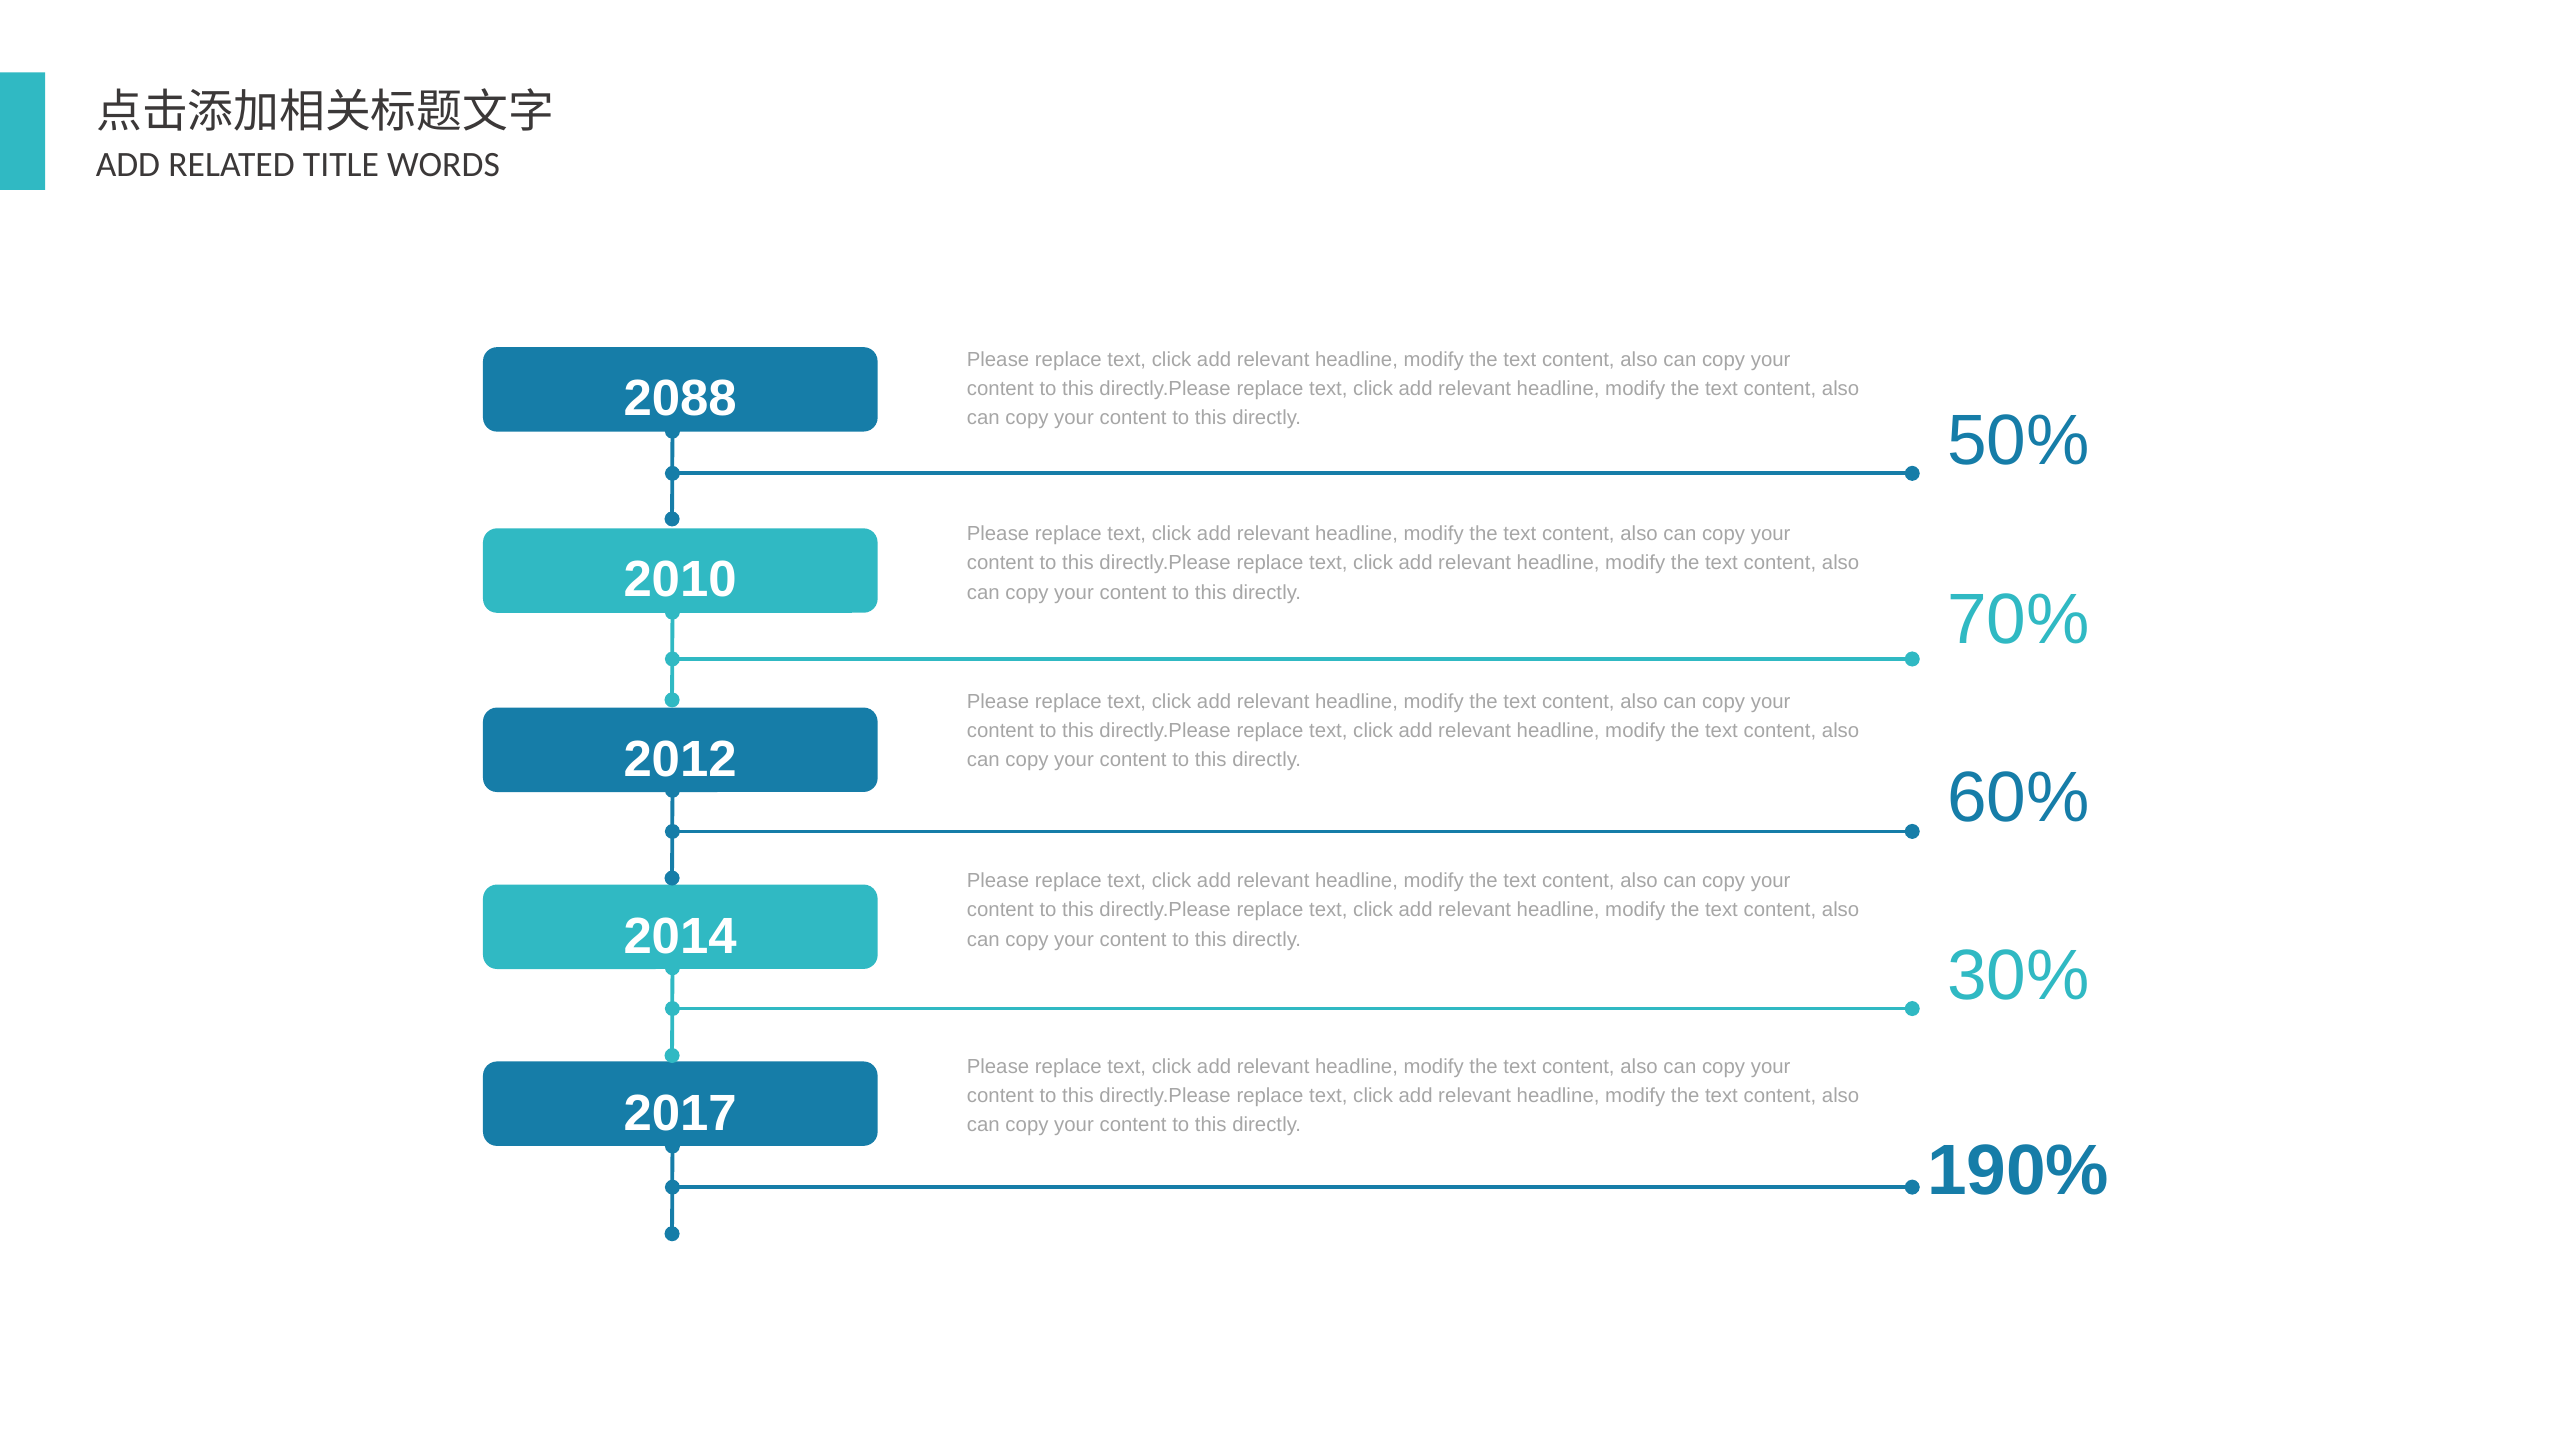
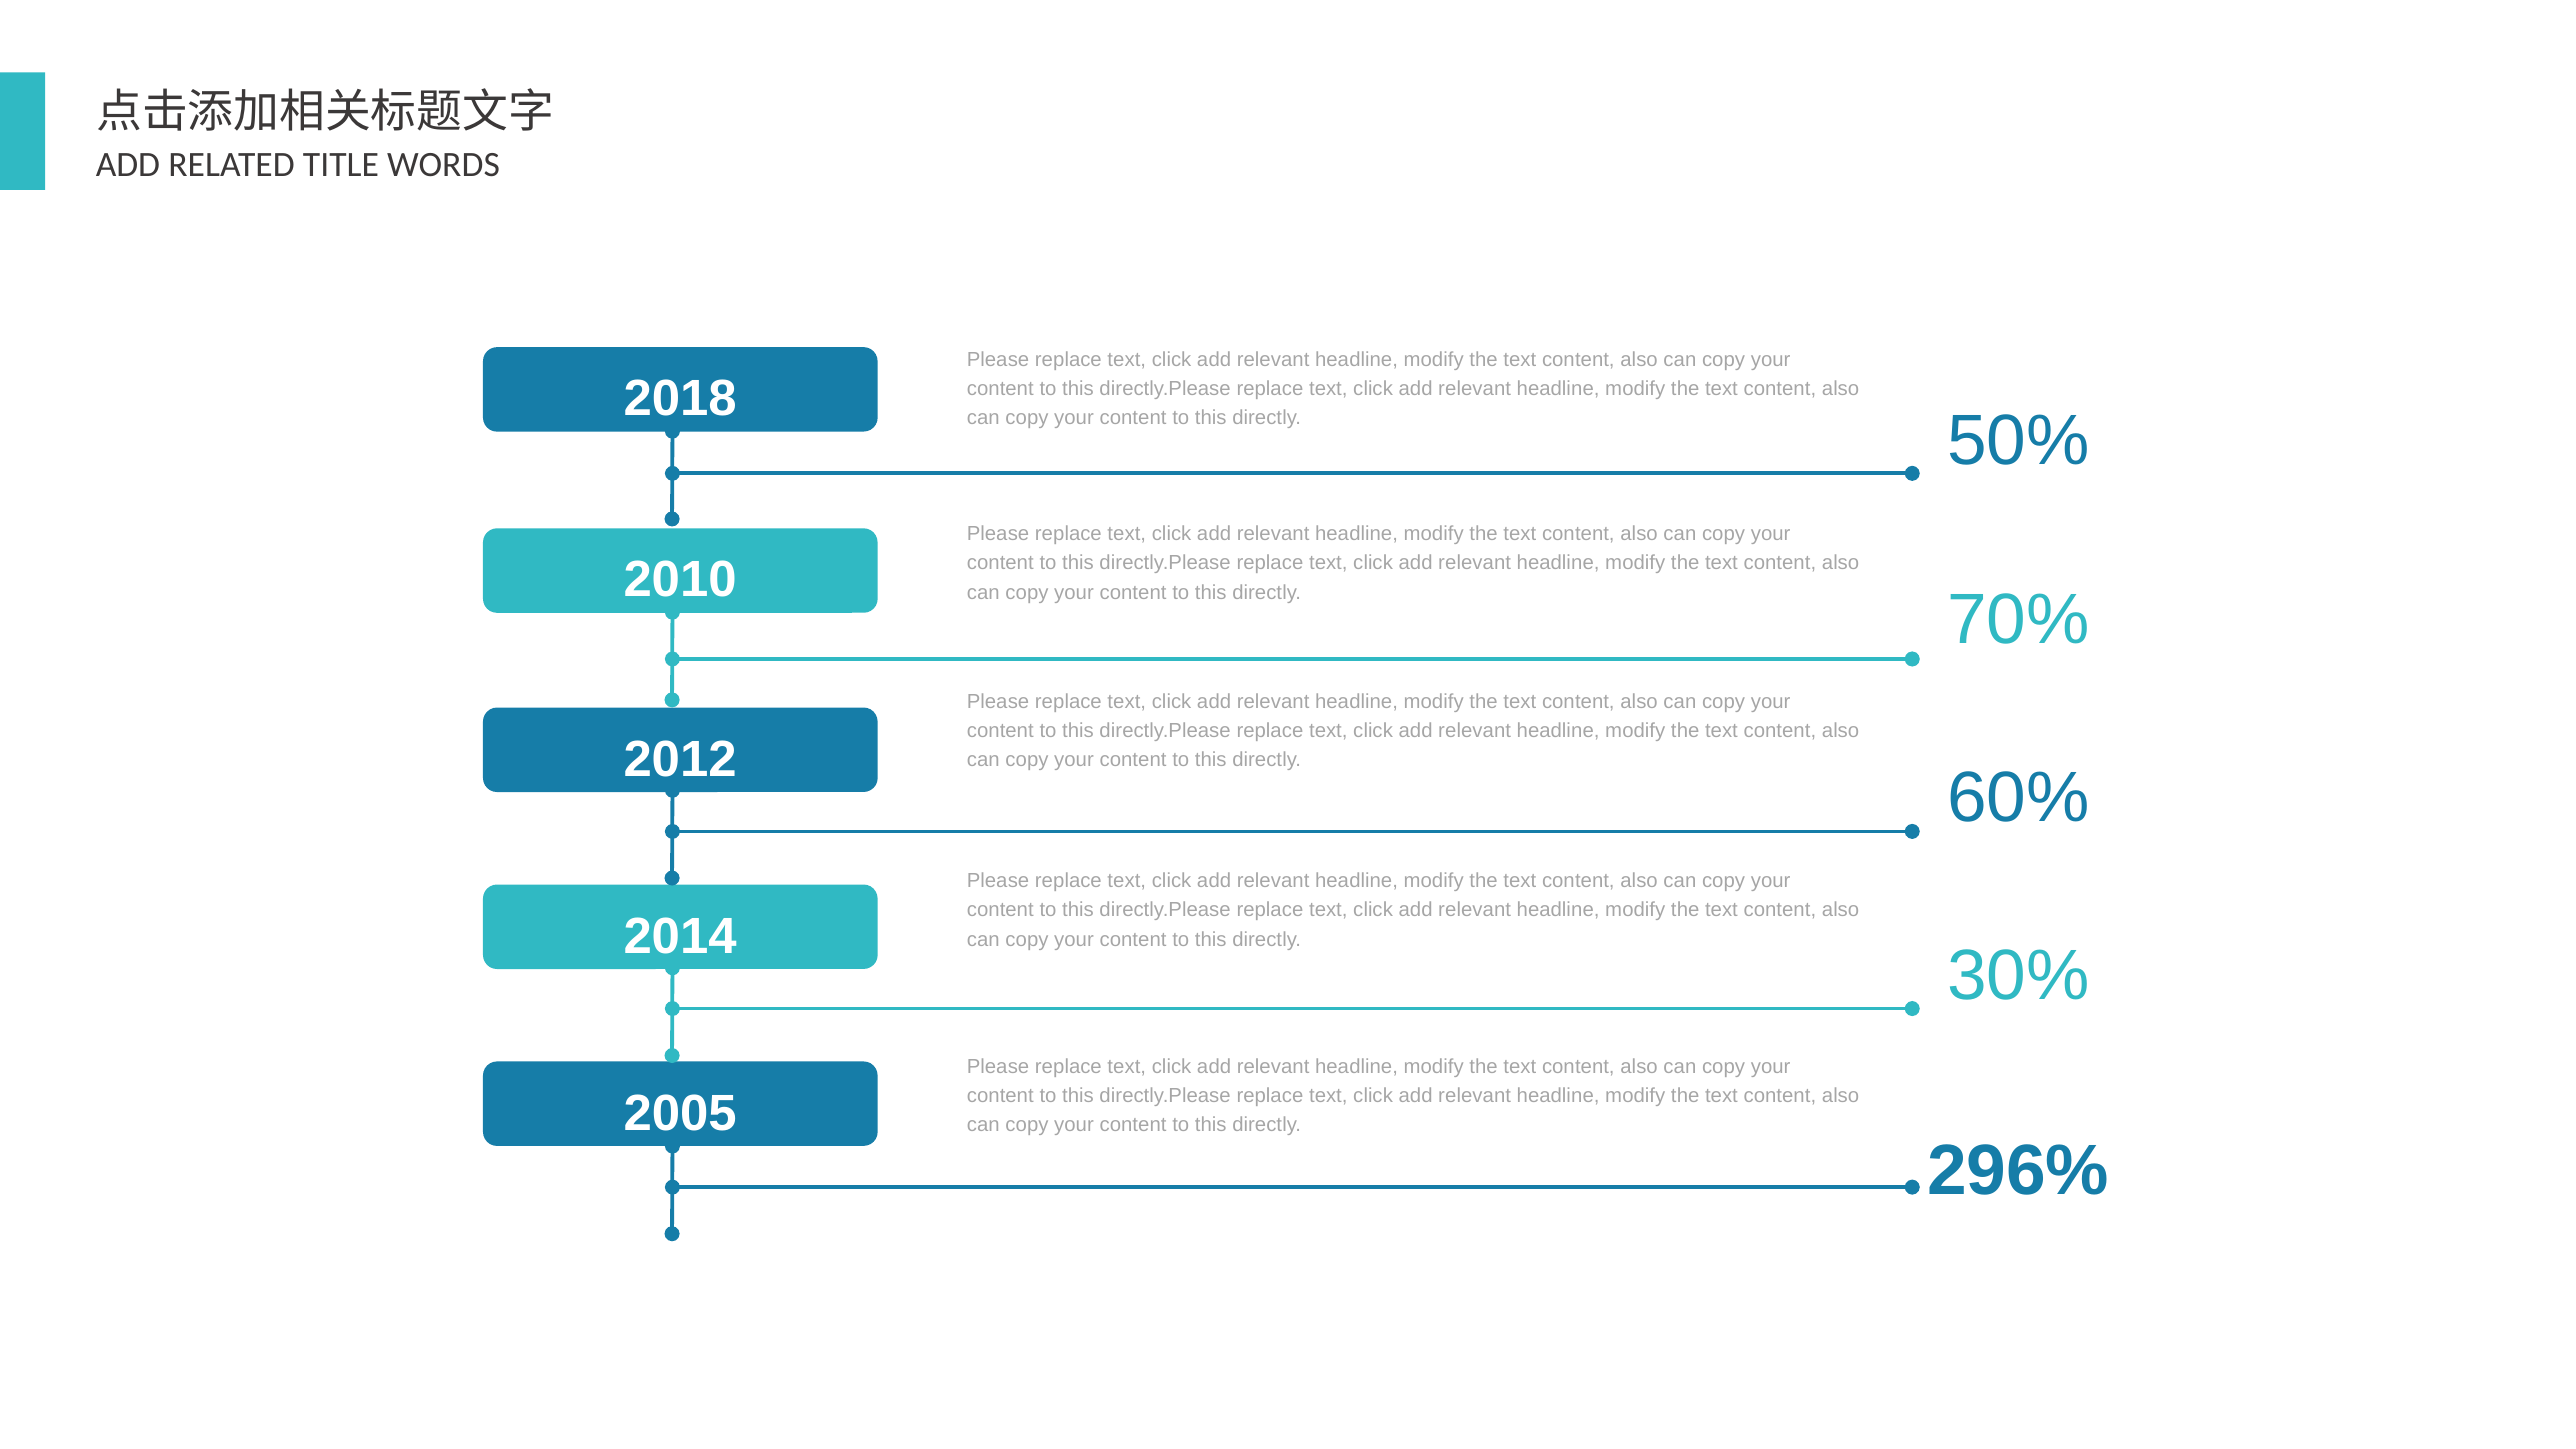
2088: 2088 -> 2018
2017: 2017 -> 2005
190%: 190% -> 296%
